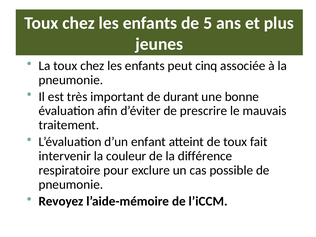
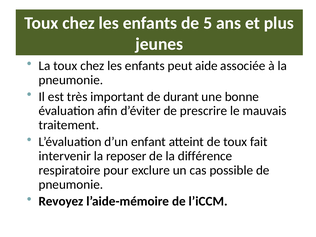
cinq: cinq -> aide
couleur: couleur -> reposer
